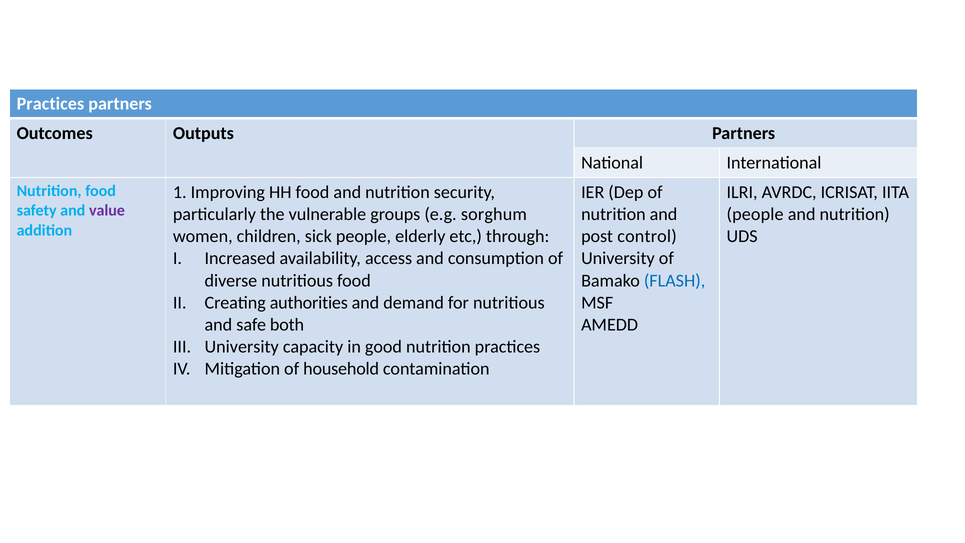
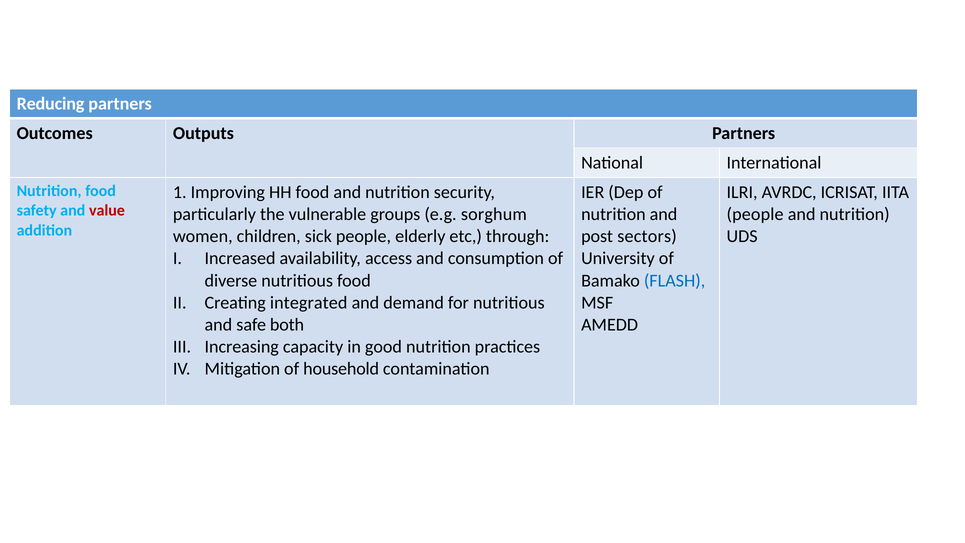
Practices at (50, 104): Practices -> Reducing
value colour: purple -> red
control: control -> sectors
authorities: authorities -> integrated
University at (242, 347): University -> Increasing
